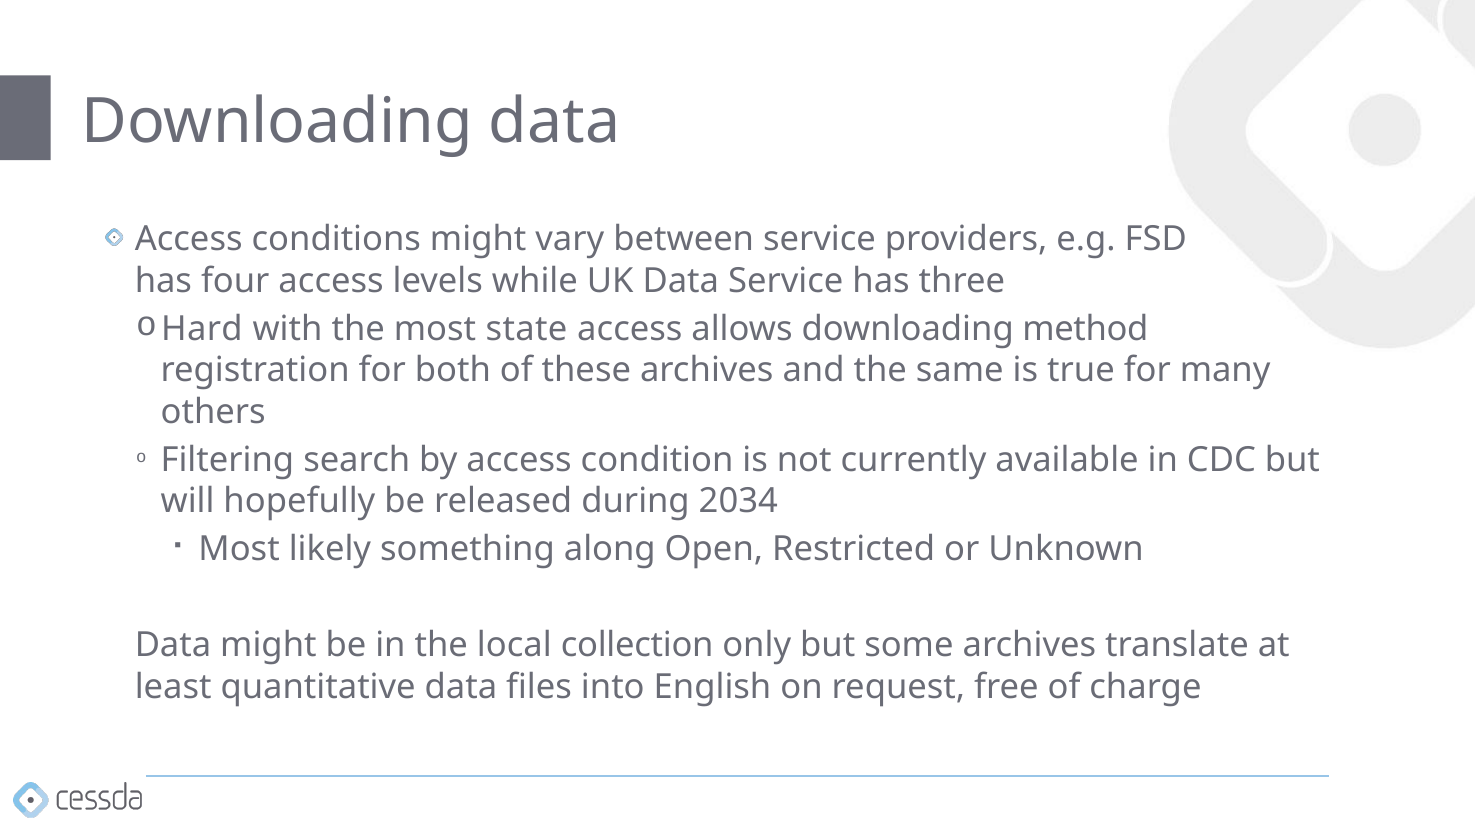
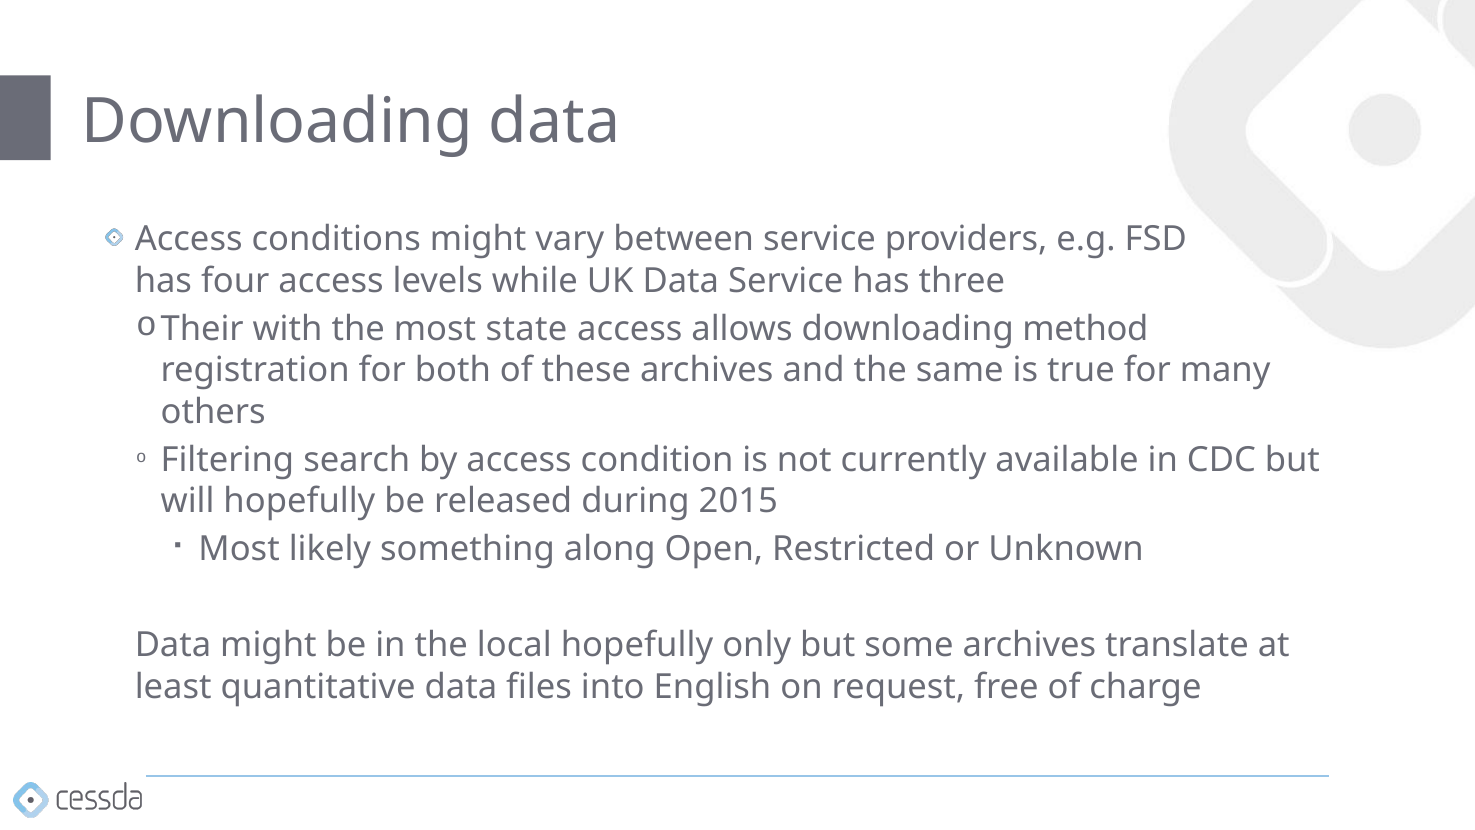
Hard: Hard -> Their
2034: 2034 -> 2015
local collection: collection -> hopefully
